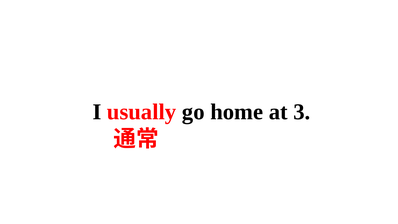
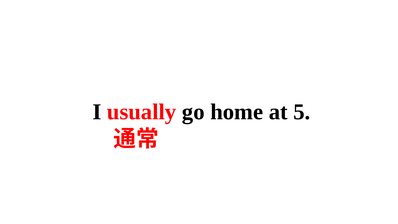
3: 3 -> 5
